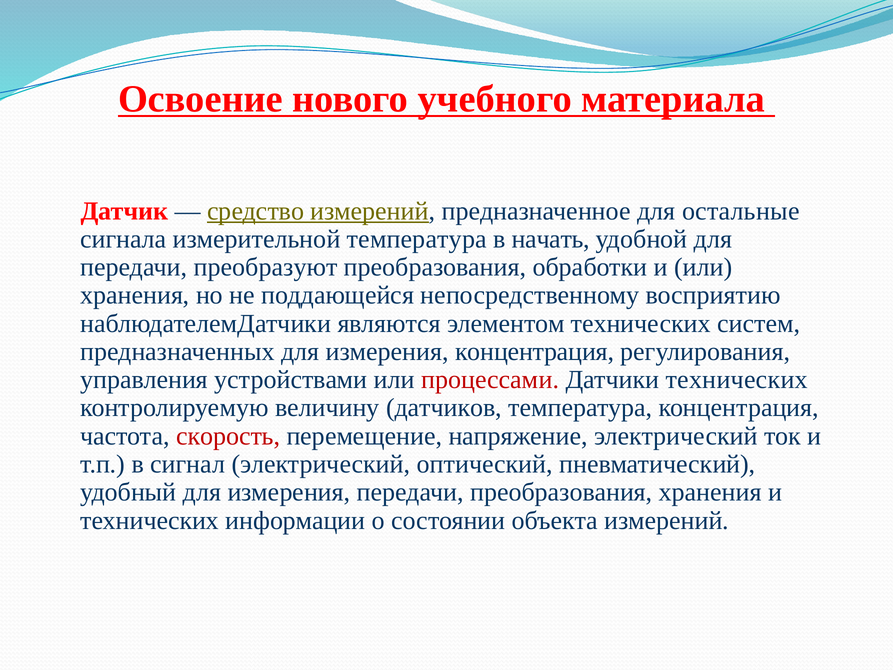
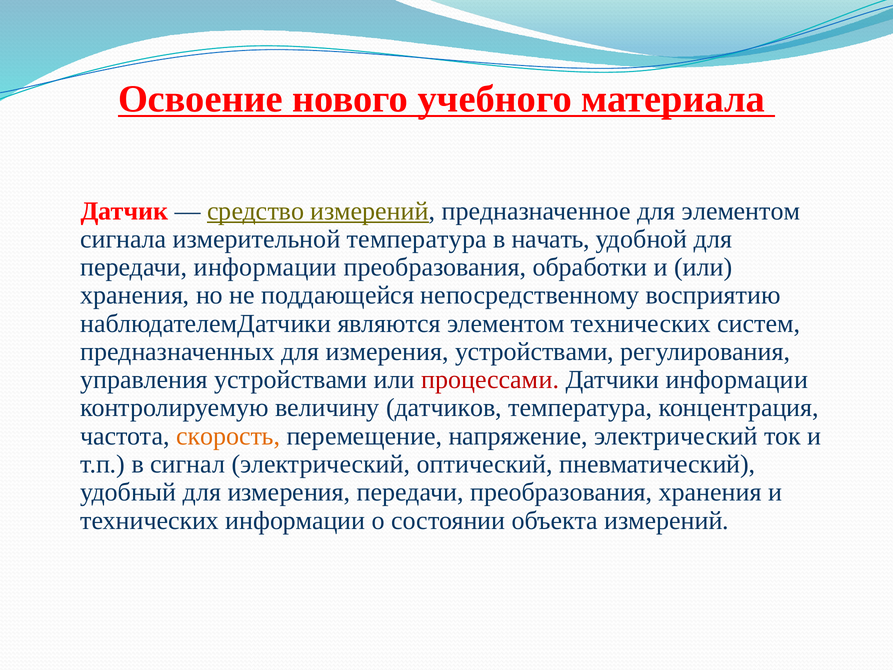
для остальные: остальные -> элементом
передачи преобразуют: преобразуют -> информации
измерения концентрация: концентрация -> устройствами
Датчики технических: технических -> информации
скорость colour: red -> orange
